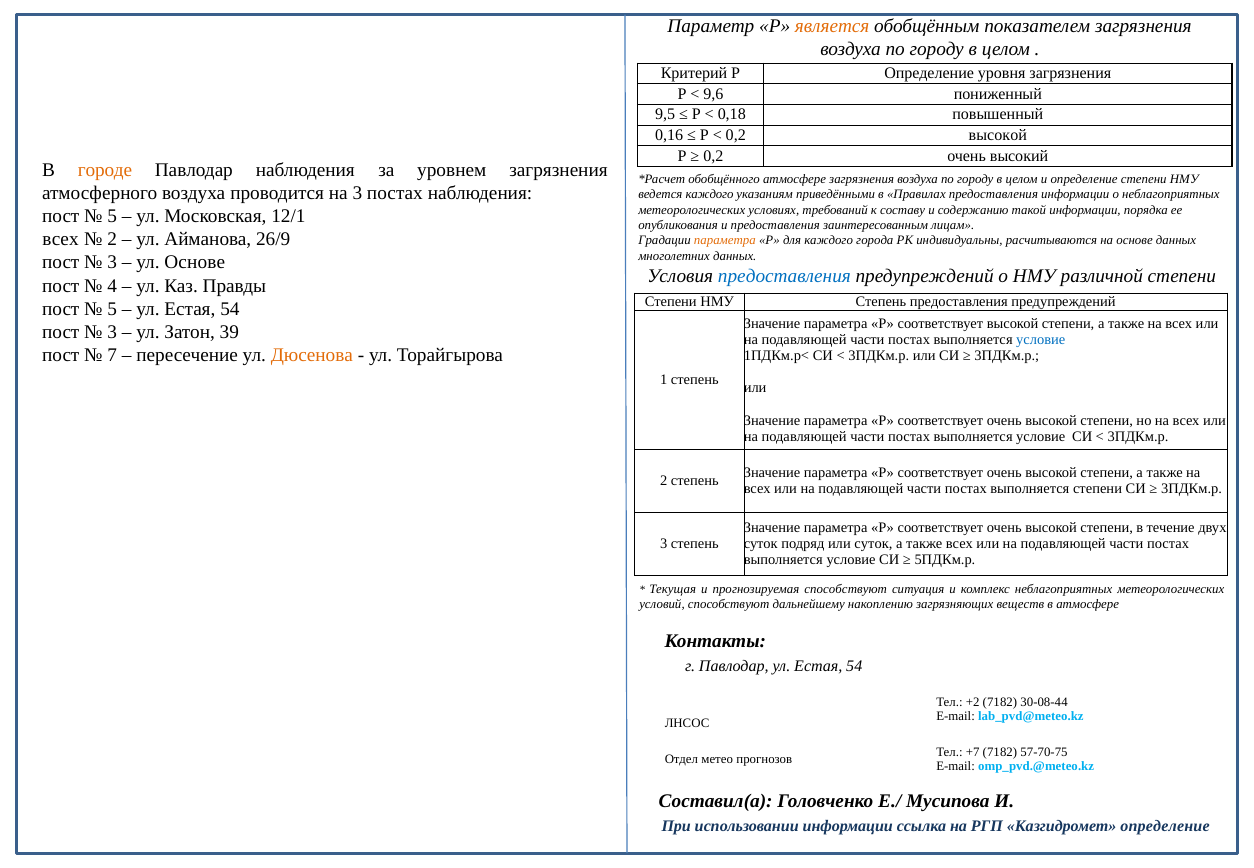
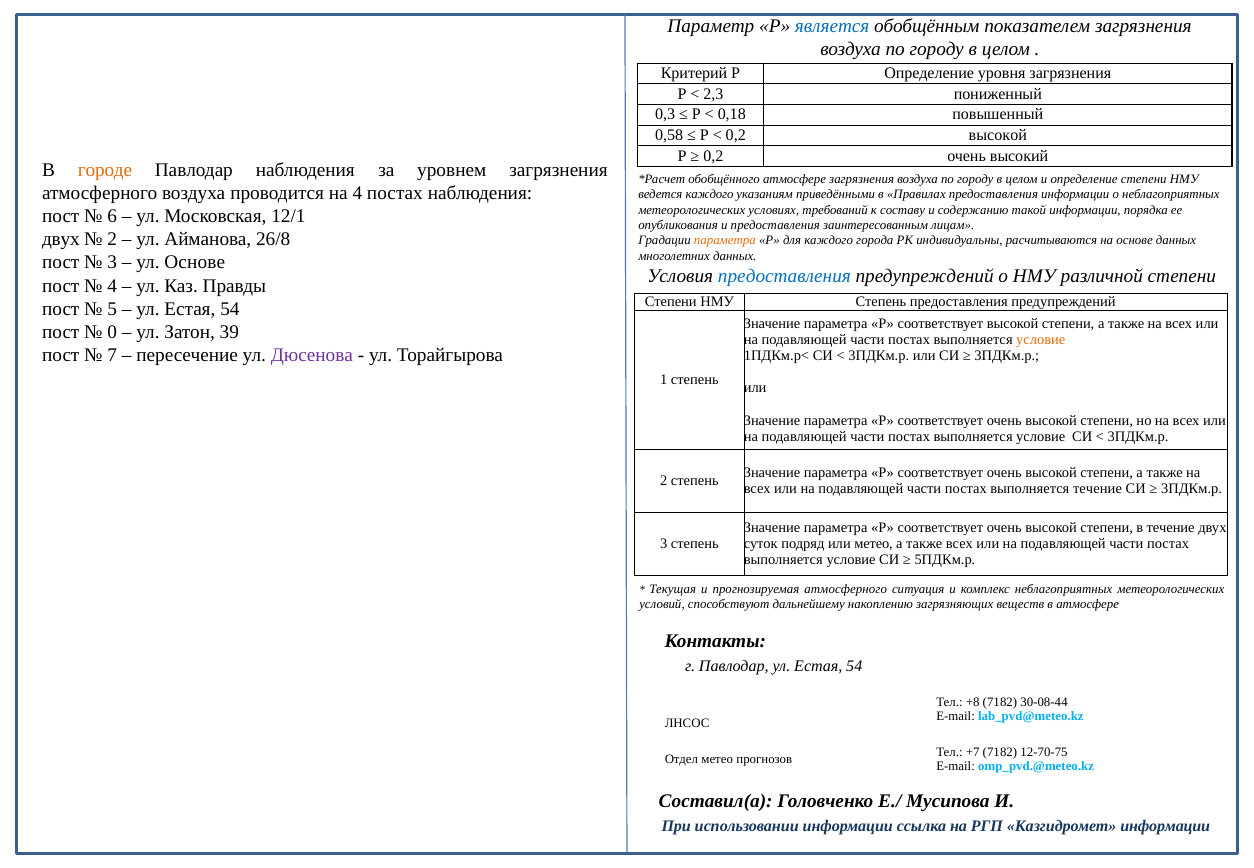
является colour: orange -> blue
9,6: 9,6 -> 2,3
9,5: 9,5 -> 0,3
0,16: 0,16 -> 0,58
на 3: 3 -> 4
5 at (112, 216): 5 -> 6
всех at (61, 239): всех -> двух
26/9: 26/9 -> 26/8
3 at (112, 332): 3 -> 0
условие at (1041, 340) colour: blue -> orange
Дюсенова colour: orange -> purple
выполняется степени: степени -> течение
или суток: суток -> метео
прогнозируемая способствуют: способствуют -> атмосферного
+2: +2 -> +8
57-70-75: 57-70-75 -> 12-70-75
Казгидромет определение: определение -> информации
